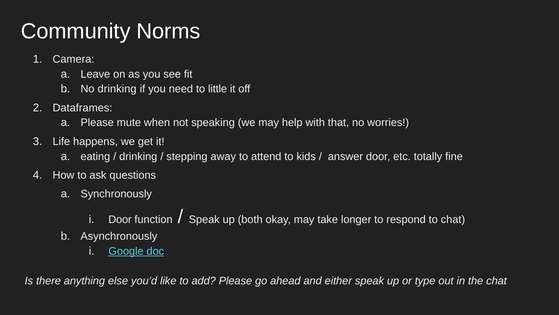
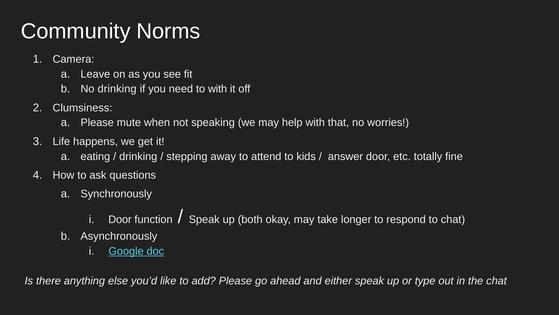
to little: little -> with
Dataframes: Dataframes -> Clumsiness
